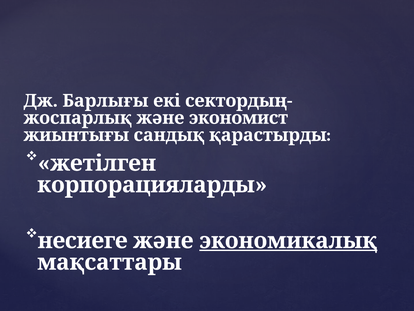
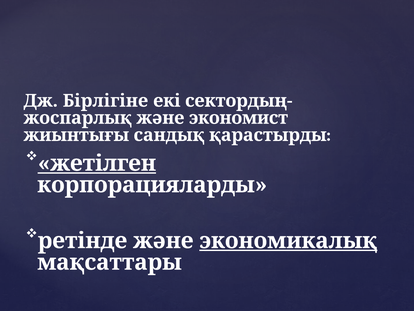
Барлығы: Барлығы -> Бірлігіне
жетілген underline: none -> present
несиеге: несиеге -> ретінде
